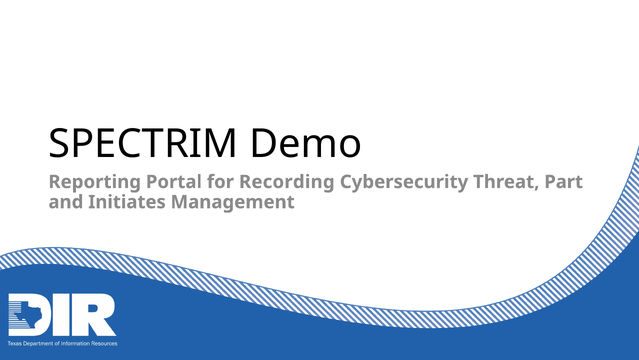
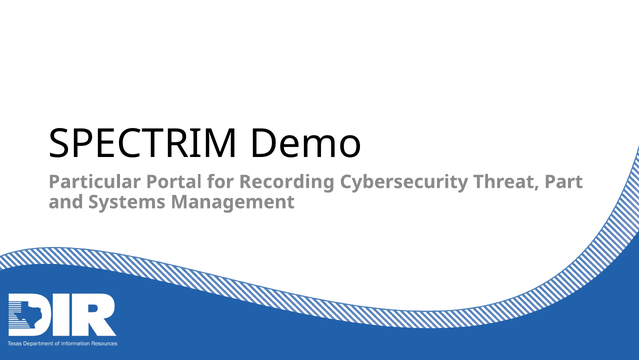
Reporting: Reporting -> Particular
Initiates: Initiates -> Systems
